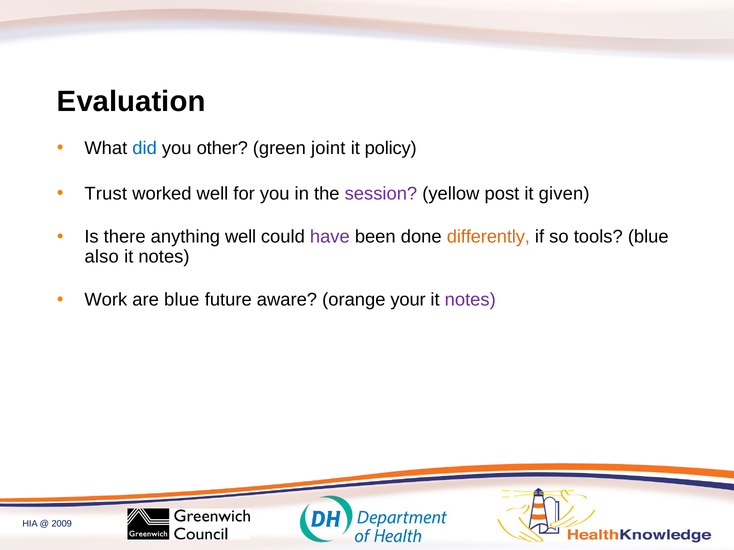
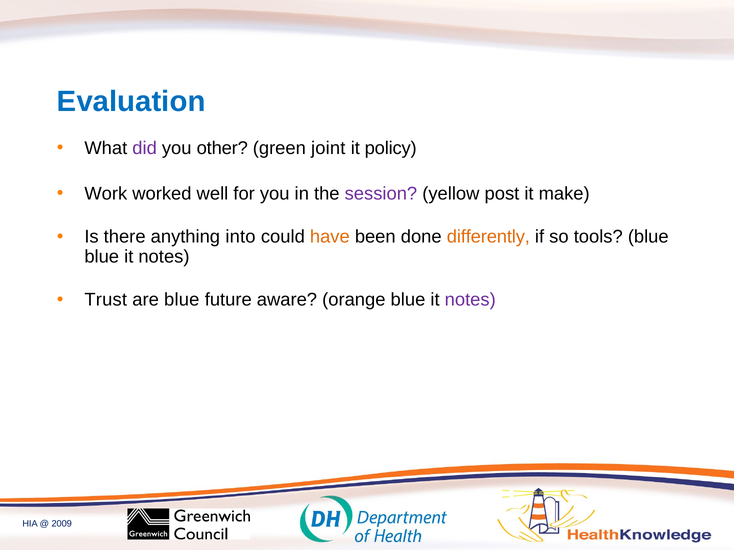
Evaluation colour: black -> blue
did colour: blue -> purple
Trust: Trust -> Work
given: given -> make
anything well: well -> into
have colour: purple -> orange
also at (102, 257): also -> blue
Work: Work -> Trust
orange your: your -> blue
